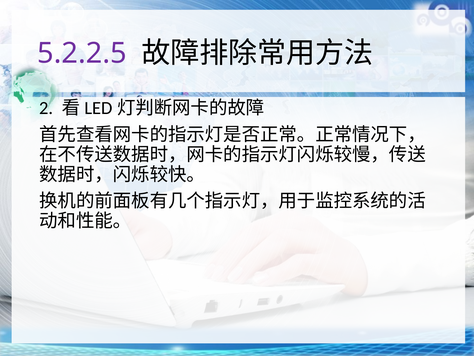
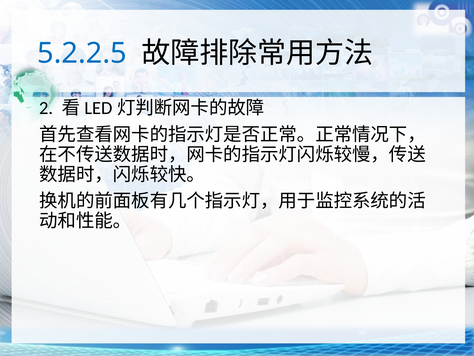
5.2.2.5 colour: purple -> blue
